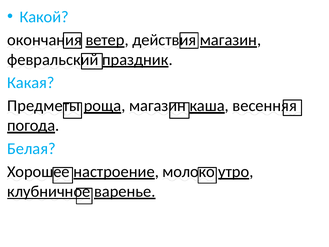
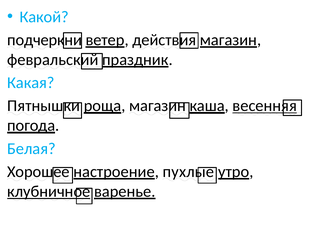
окончания: окончания -> подчеркни
Предметы: Предметы -> Пятнышки
весенняя underline: none -> present
молоко: молоко -> пухлые
